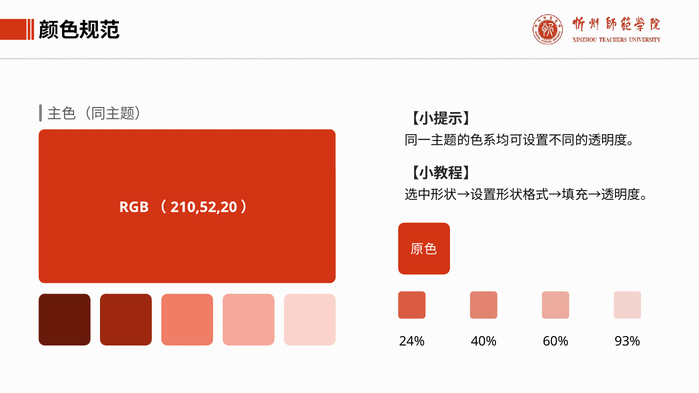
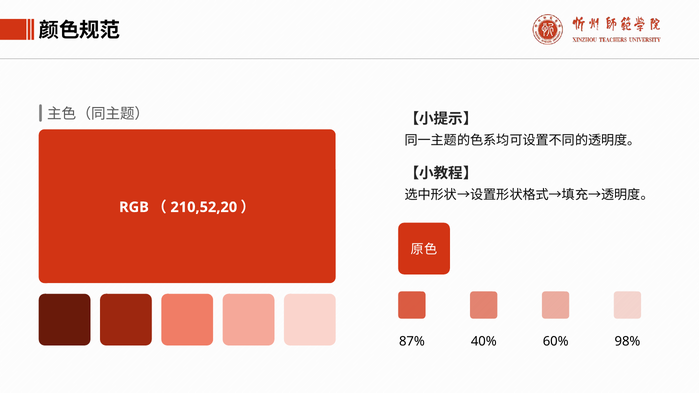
24%: 24% -> 87%
93%: 93% -> 98%
